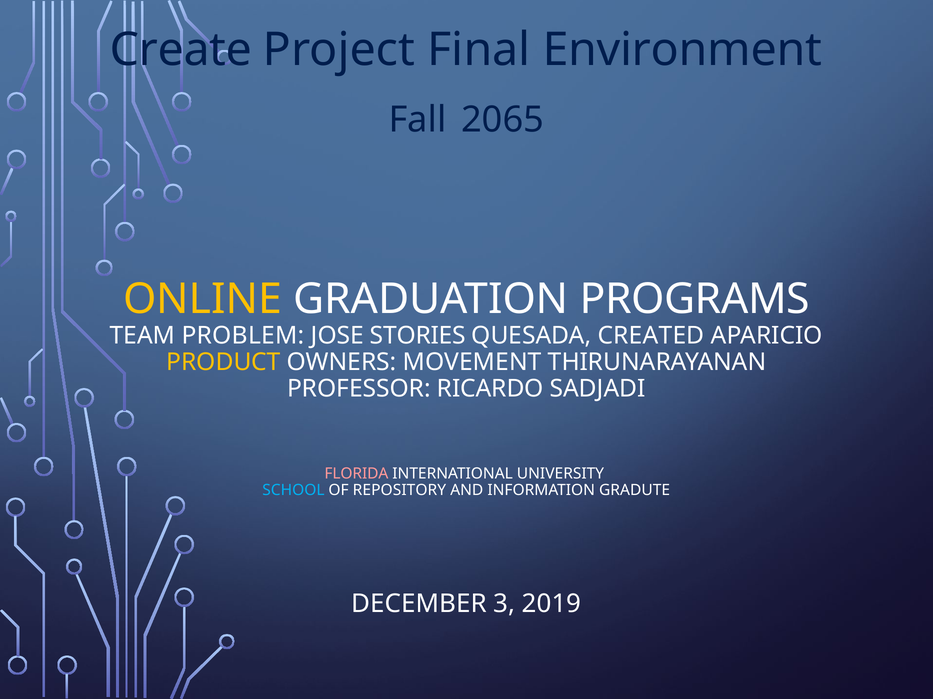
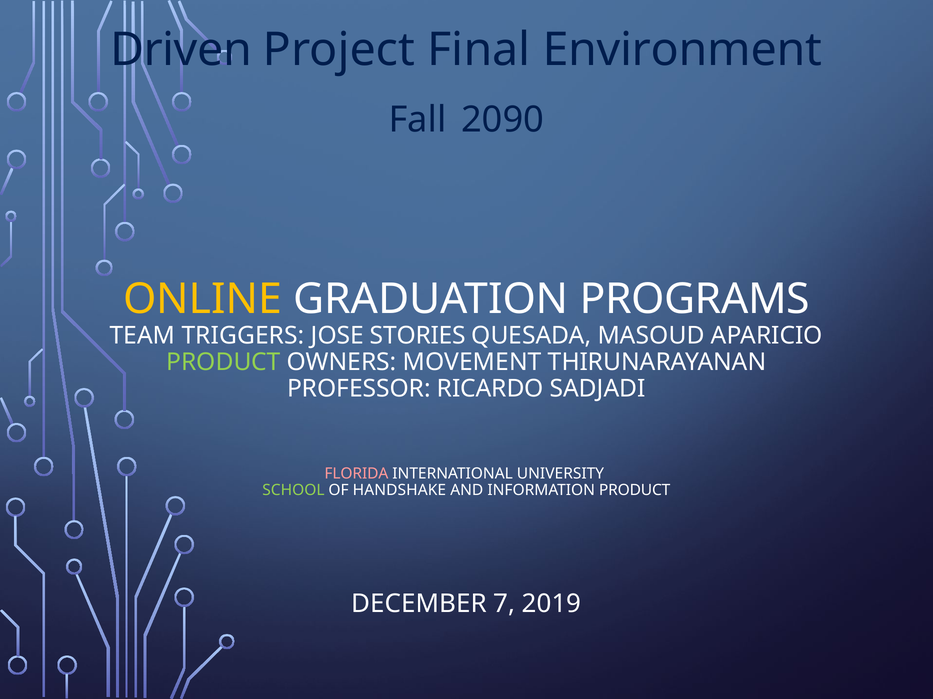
Create: Create -> Driven
2065: 2065 -> 2090
PROBLEM: PROBLEM -> TRIGGERS
CREATED: CREATED -> MASOUD
PRODUCT at (223, 363) colour: yellow -> light green
SCHOOL colour: light blue -> light green
REPOSITORY: REPOSITORY -> HANDSHAKE
INFORMATION GRADUTE: GRADUTE -> PRODUCT
3: 3 -> 7
